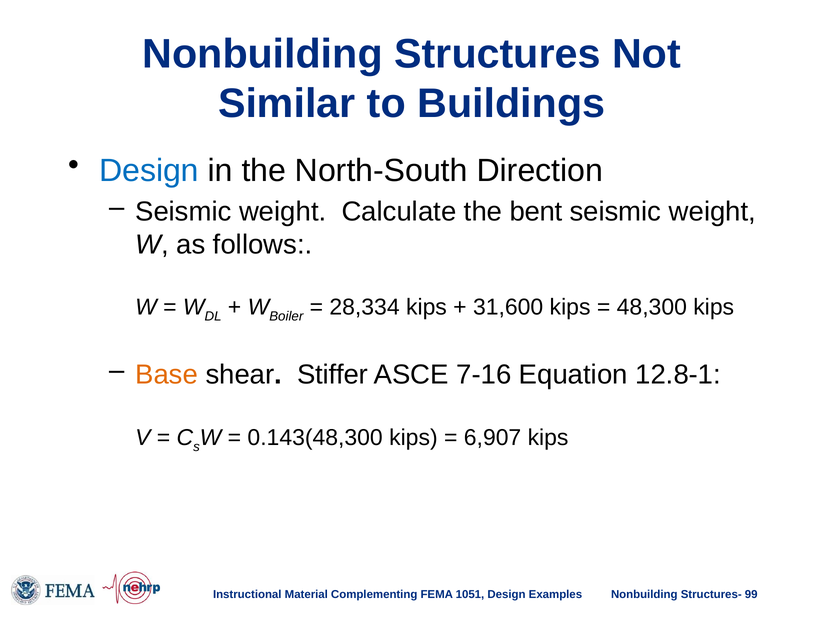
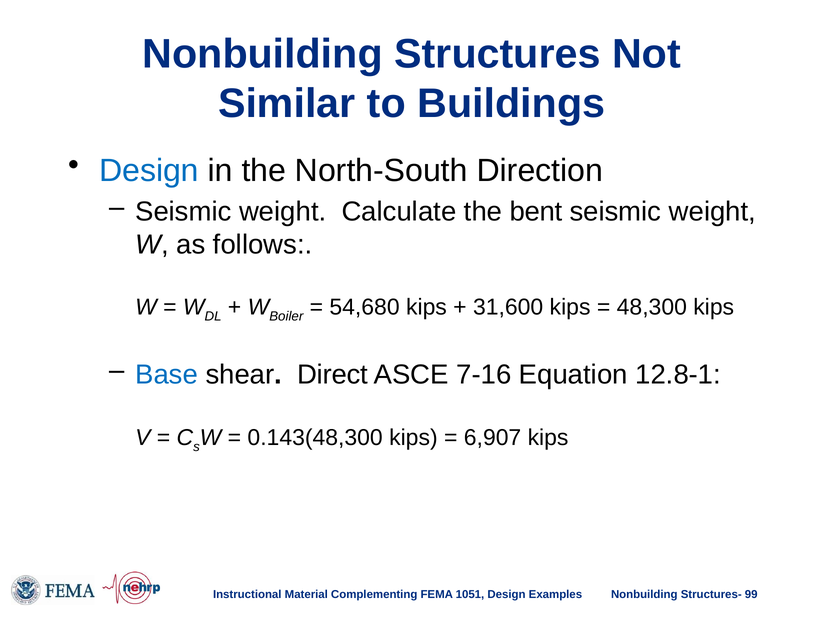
28,334: 28,334 -> 54,680
Base colour: orange -> blue
Stiffer: Stiffer -> Direct
